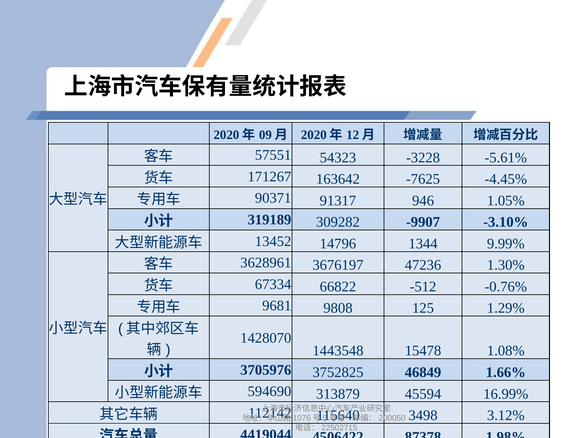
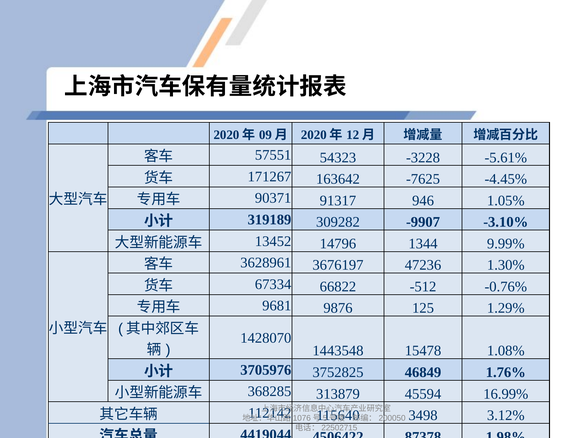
9808: 9808 -> 9876
1.66%: 1.66% -> 1.76%
594690: 594690 -> 368285
